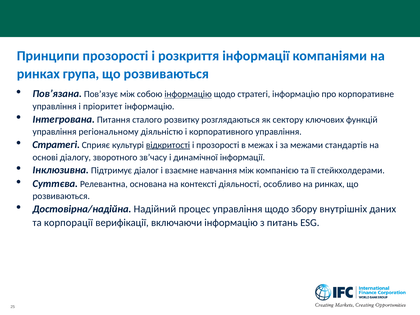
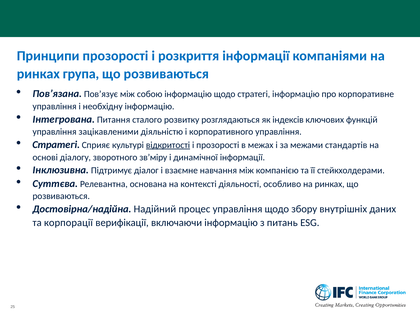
інформацію at (188, 94) underline: present -> none
пріоритет: пріоритет -> необхідну
сектору: сектору -> індексів
регіональному: регіональному -> зацікавленими
зв’часу: зв’часу -> зв’міру
